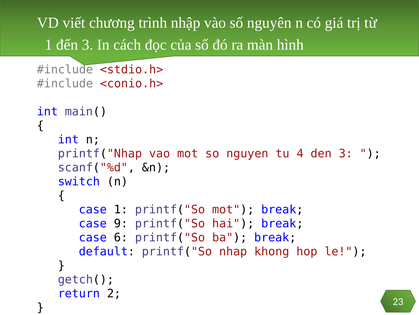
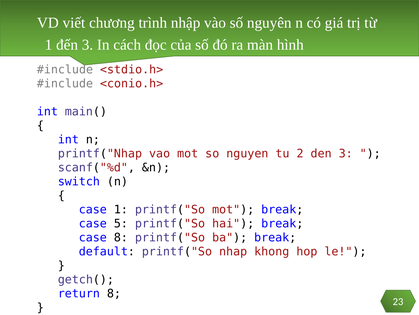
4: 4 -> 2
9: 9 -> 5
case 6: 6 -> 8
return 2: 2 -> 8
